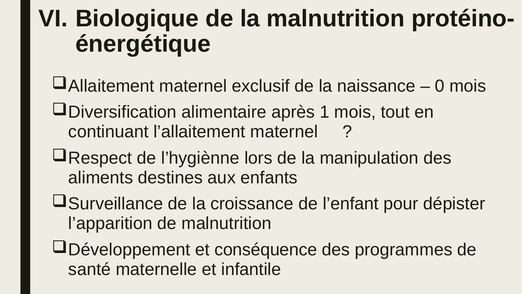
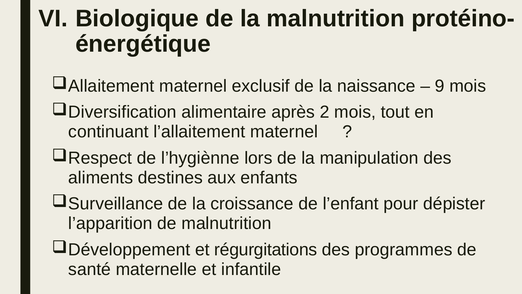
0: 0 -> 9
1: 1 -> 2
conséquence: conséquence -> régurgitations
